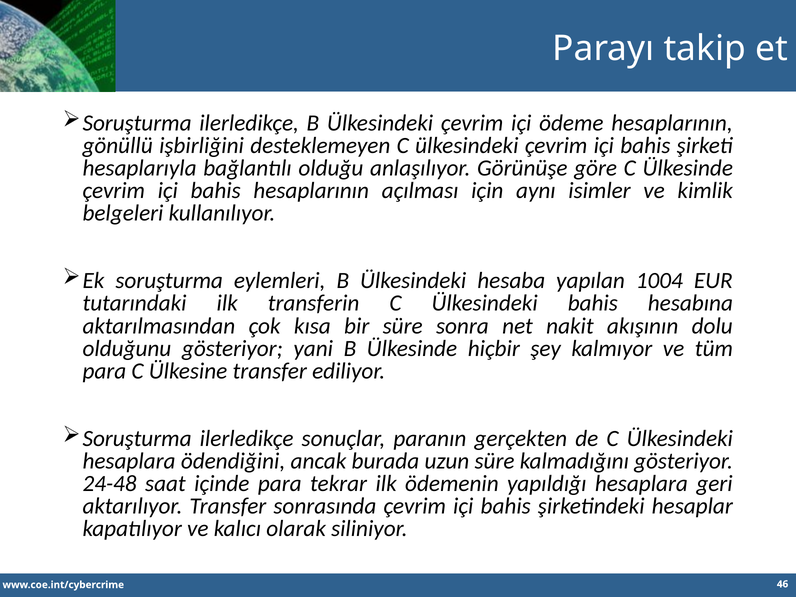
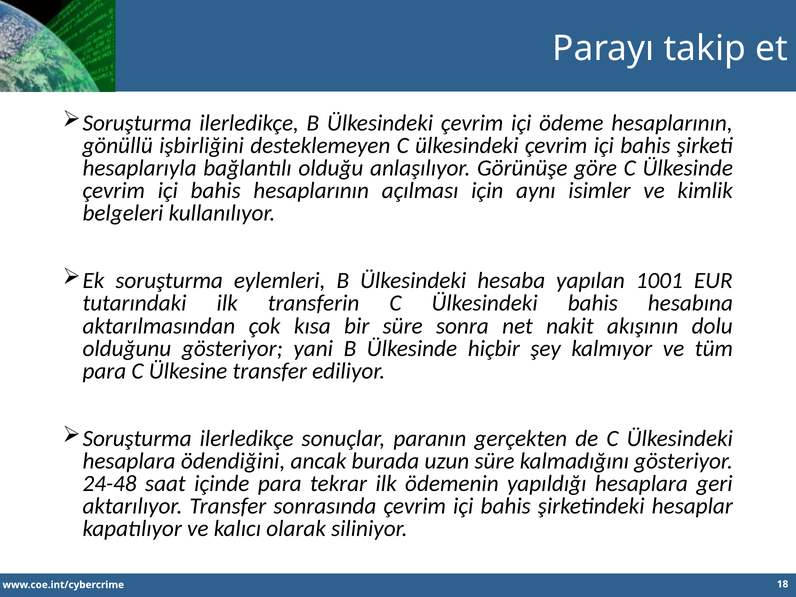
1004: 1004 -> 1001
46: 46 -> 18
